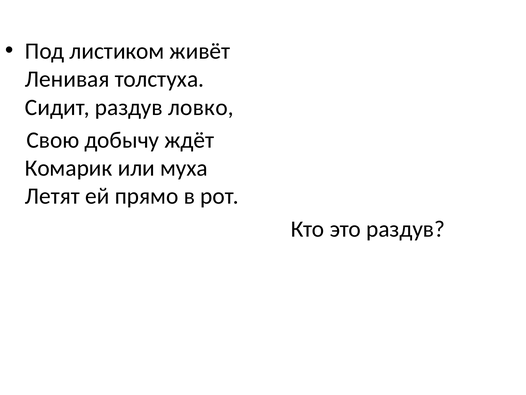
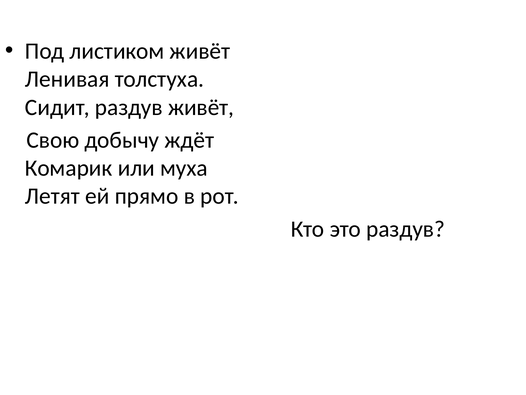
раздув ловко: ловко -> живёт
